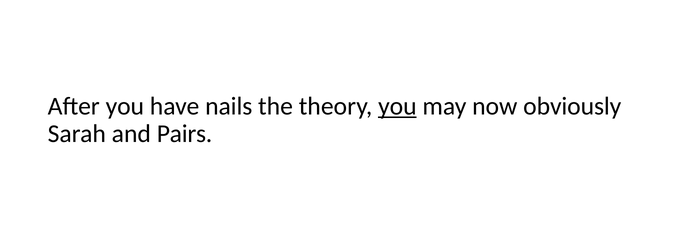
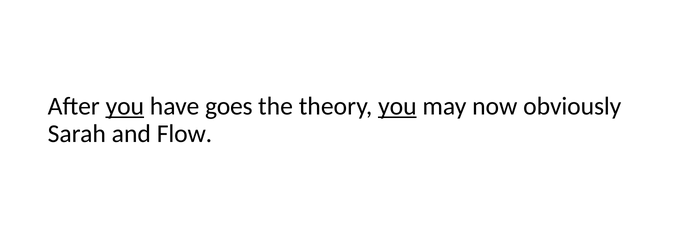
you at (125, 106) underline: none -> present
nails: nails -> goes
Pairs: Pairs -> Flow
